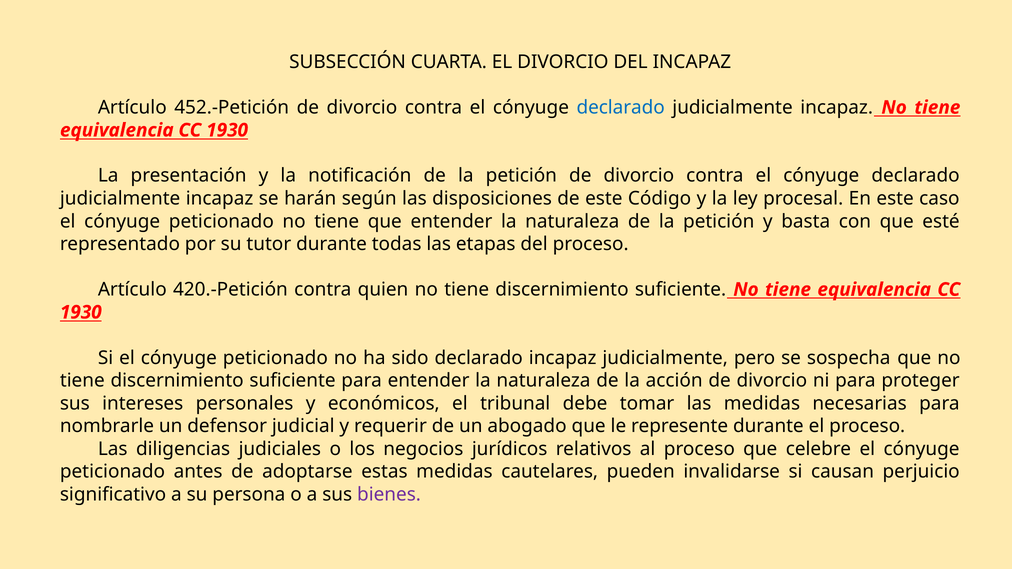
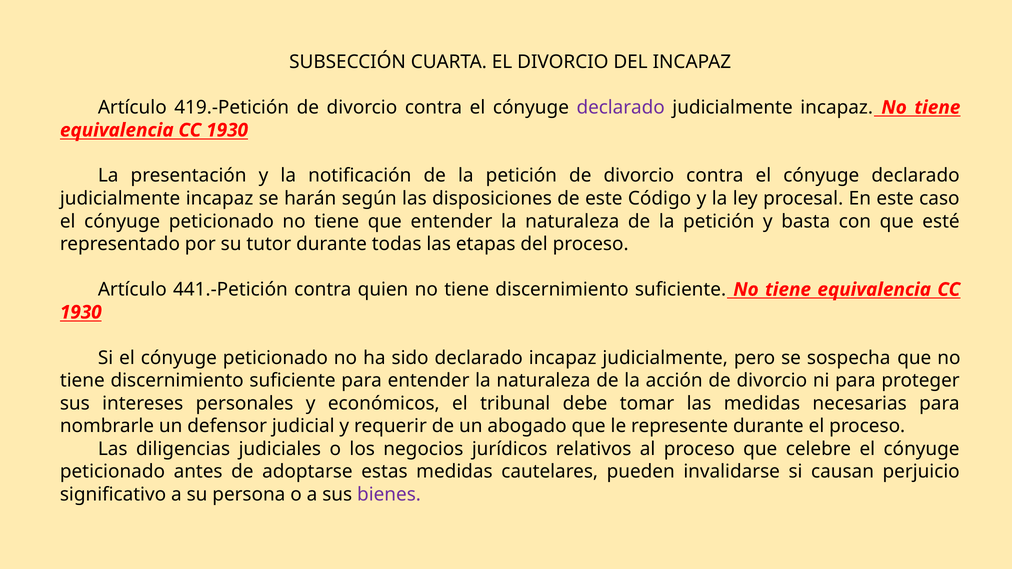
452.-Petición: 452.-Petición -> 419.-Petición
declarado at (621, 107) colour: blue -> purple
420.-Petición: 420.-Petición -> 441.-Petición
